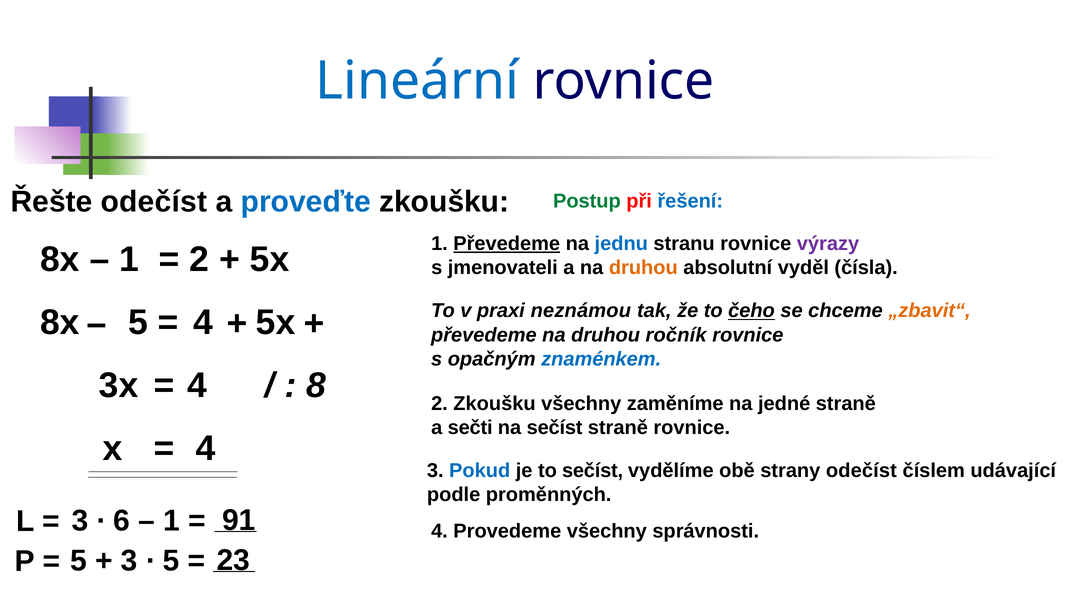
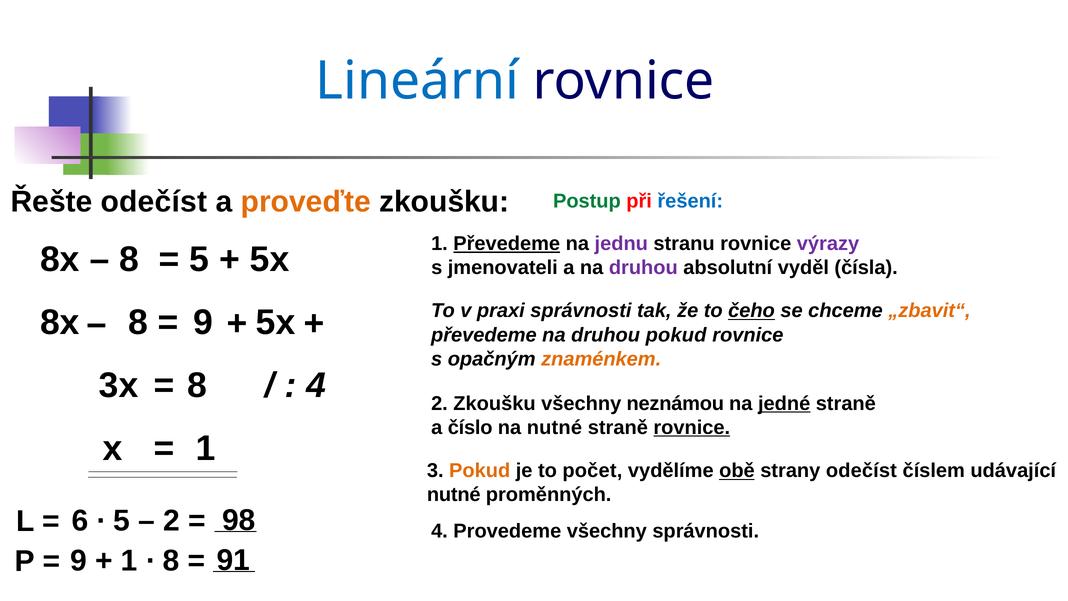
proveďte colour: blue -> orange
jednu colour: blue -> purple
1 at (129, 259): 1 -> 8
2 at (199, 259): 2 -> 5
druhou at (643, 268) colour: orange -> purple
praxi neznámou: neznámou -> správnosti
8x 5: 5 -> 8
4 at (203, 322): 4 -> 9
druhou ročník: ročník -> pokud
znaménkem colour: blue -> orange
4 at (197, 385): 4 -> 8
8 at (316, 385): 8 -> 4
zaměníme: zaměníme -> neznámou
jedné underline: none -> present
sečti: sečti -> číslo
na sečíst: sečíst -> nutné
rovnice at (692, 427) underline: none -> present
4 at (205, 449): 4 -> 1
Pokud at (480, 471) colour: blue -> orange
to sečíst: sečíst -> počet
obě underline: none -> present
podle at (454, 495): podle -> nutné
3 at (80, 521): 3 -> 6
6 at (122, 521): 6 -> 5
1 at (172, 521): 1 -> 2
91: 91 -> 98
5 at (78, 560): 5 -> 9
3 at (129, 560): 3 -> 1
5 at (171, 560): 5 -> 8
23: 23 -> 91
